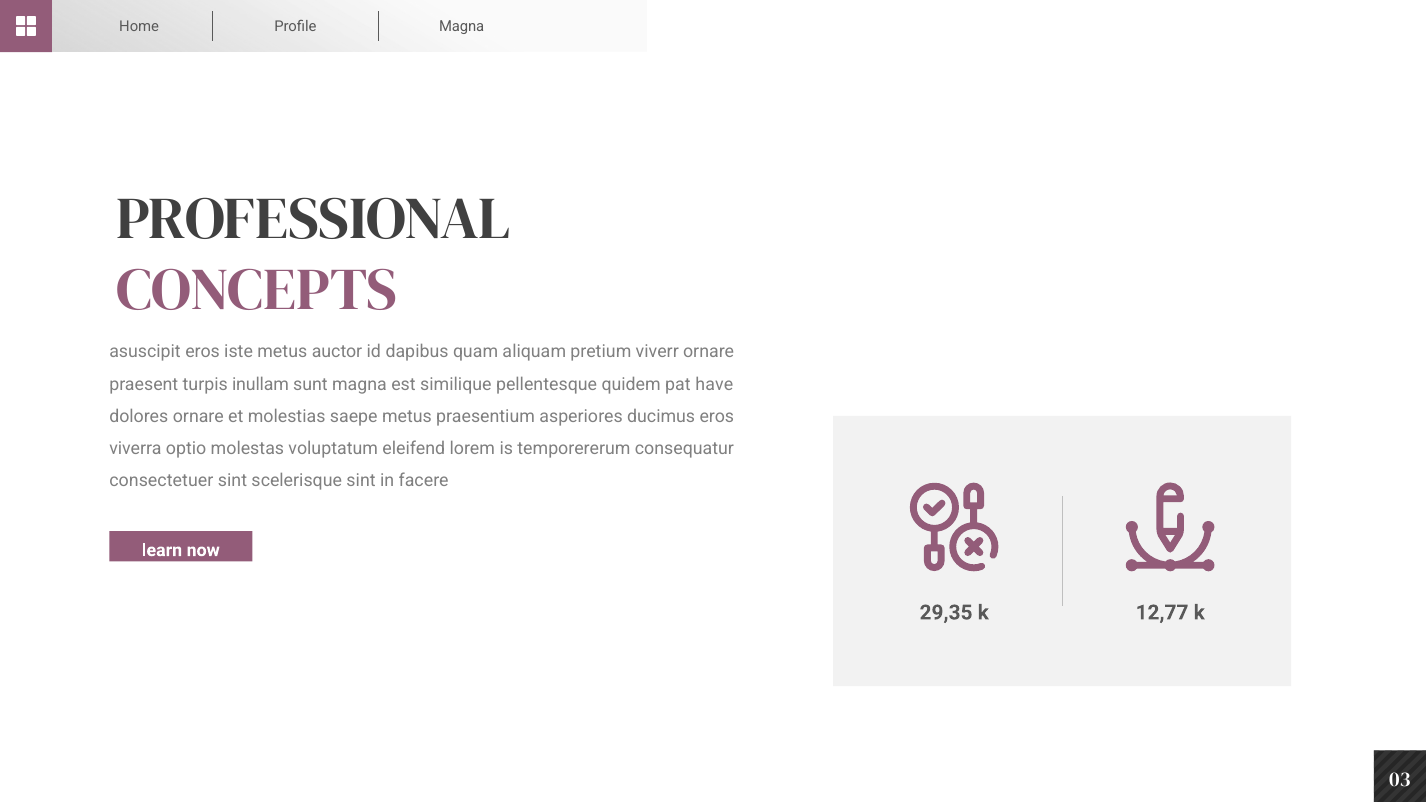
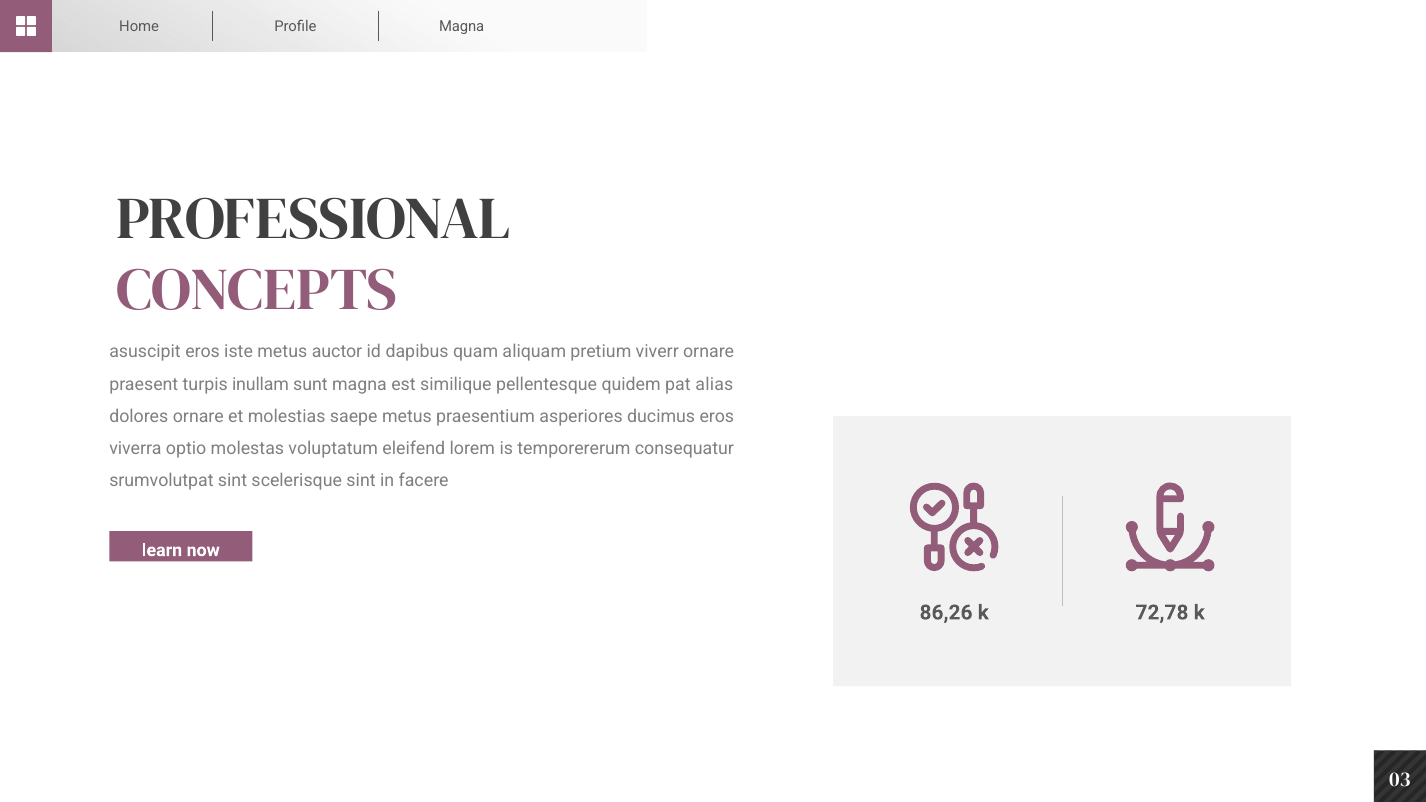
have: have -> alias
consectetuer: consectetuer -> srumvolutpat
29,35: 29,35 -> 86,26
12,77: 12,77 -> 72,78
